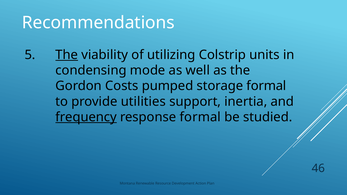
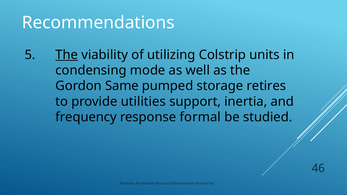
Costs: Costs -> Same
storage formal: formal -> retires
frequency underline: present -> none
